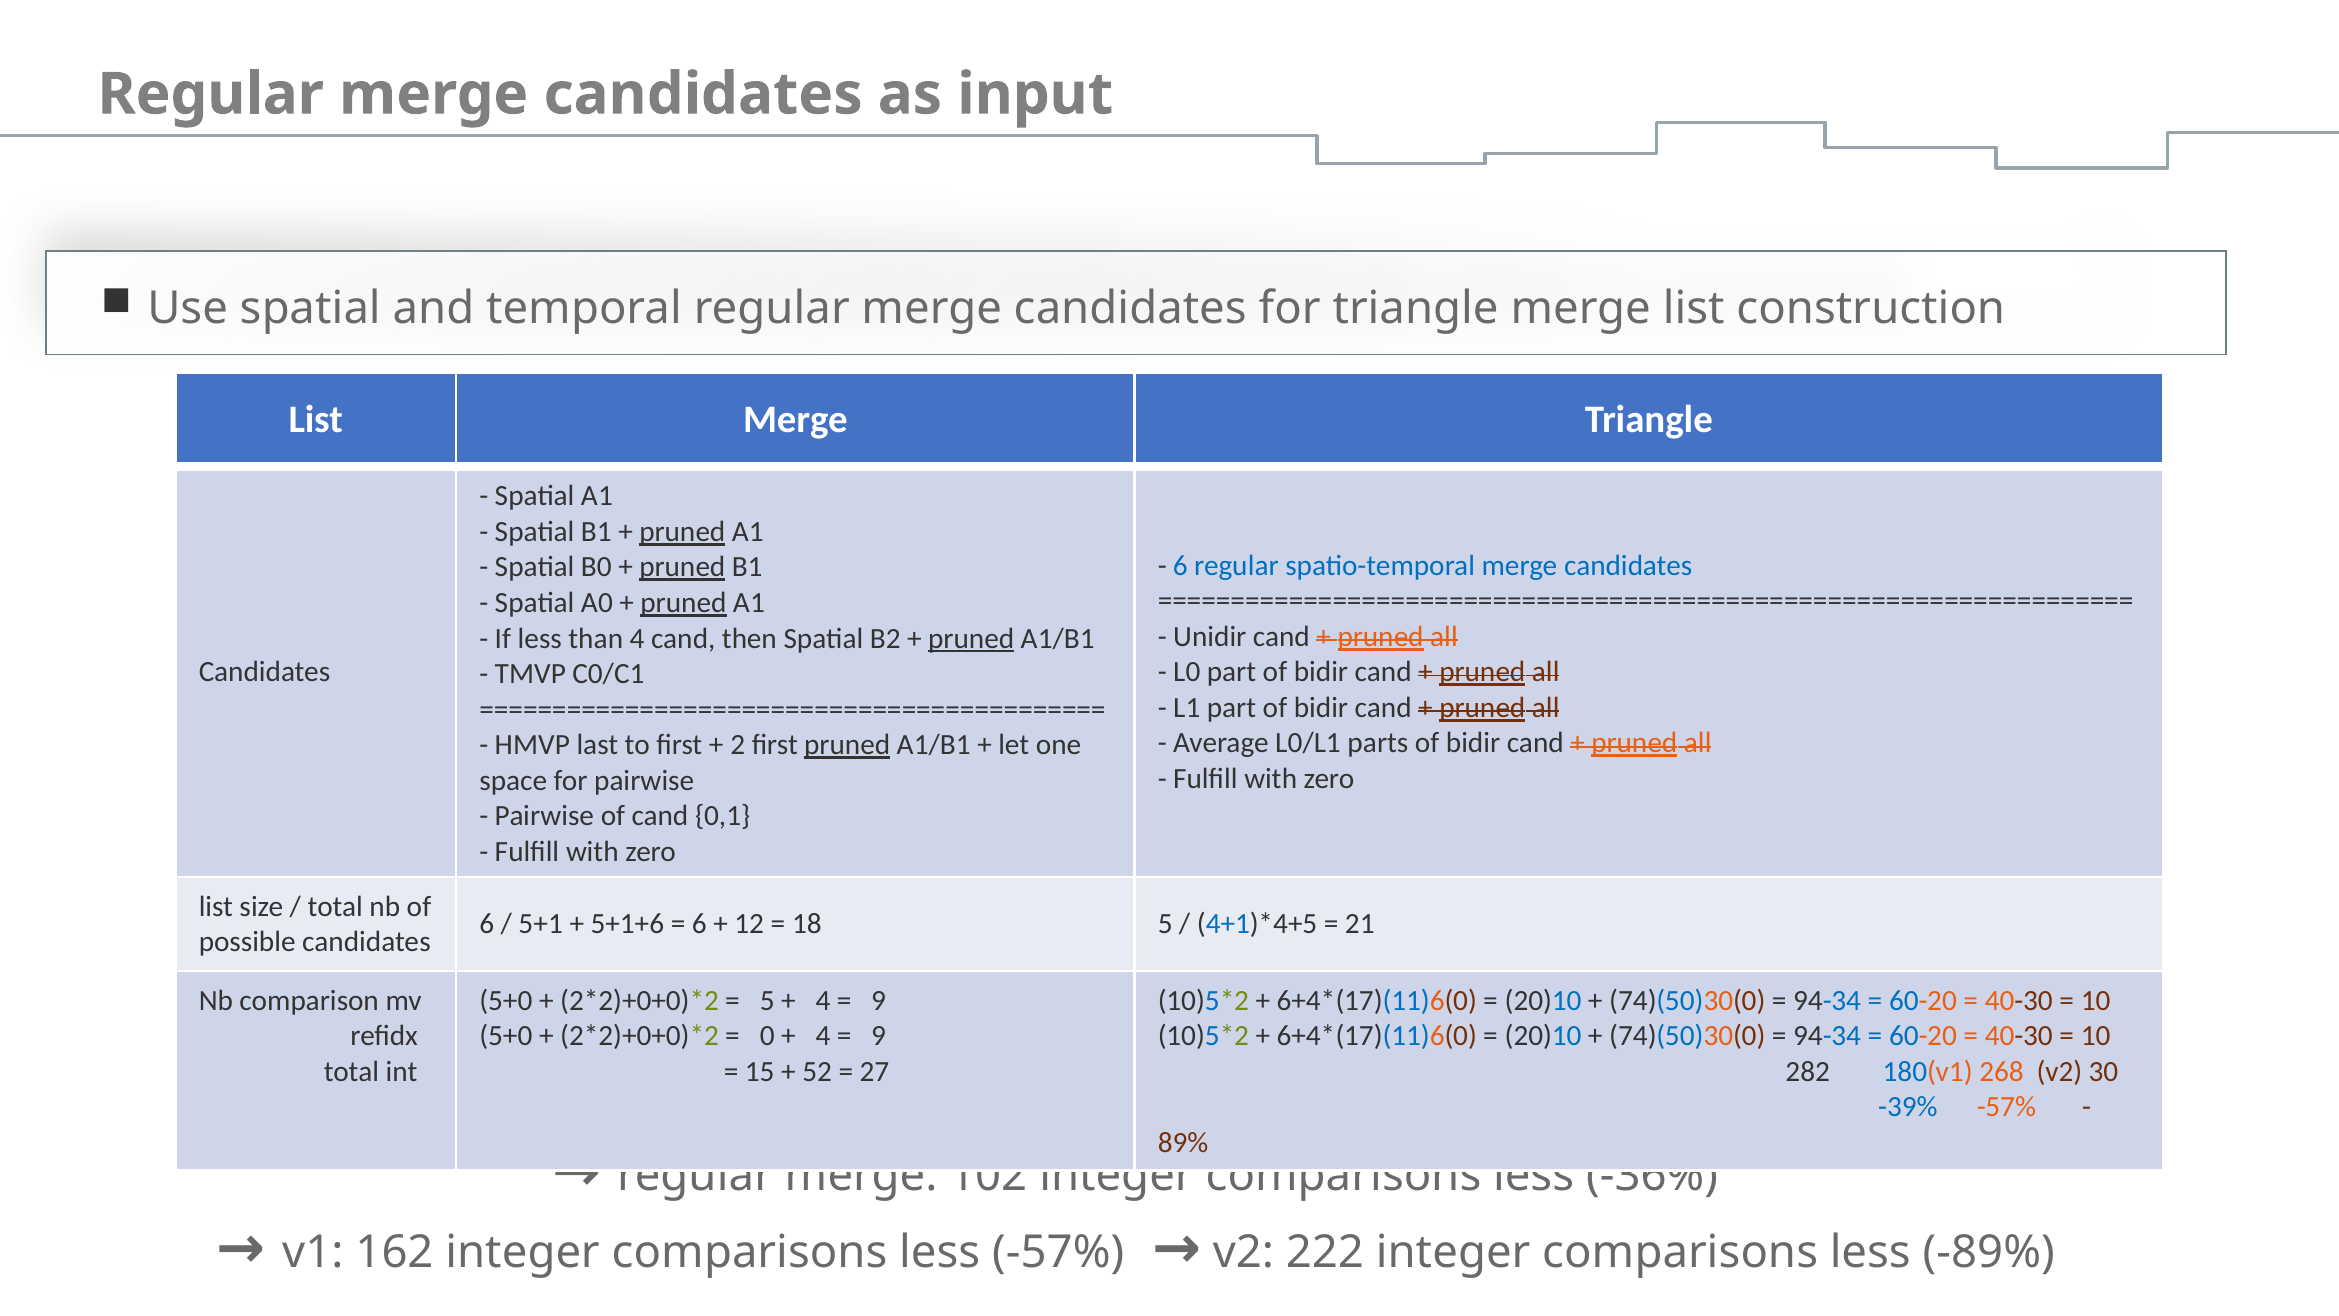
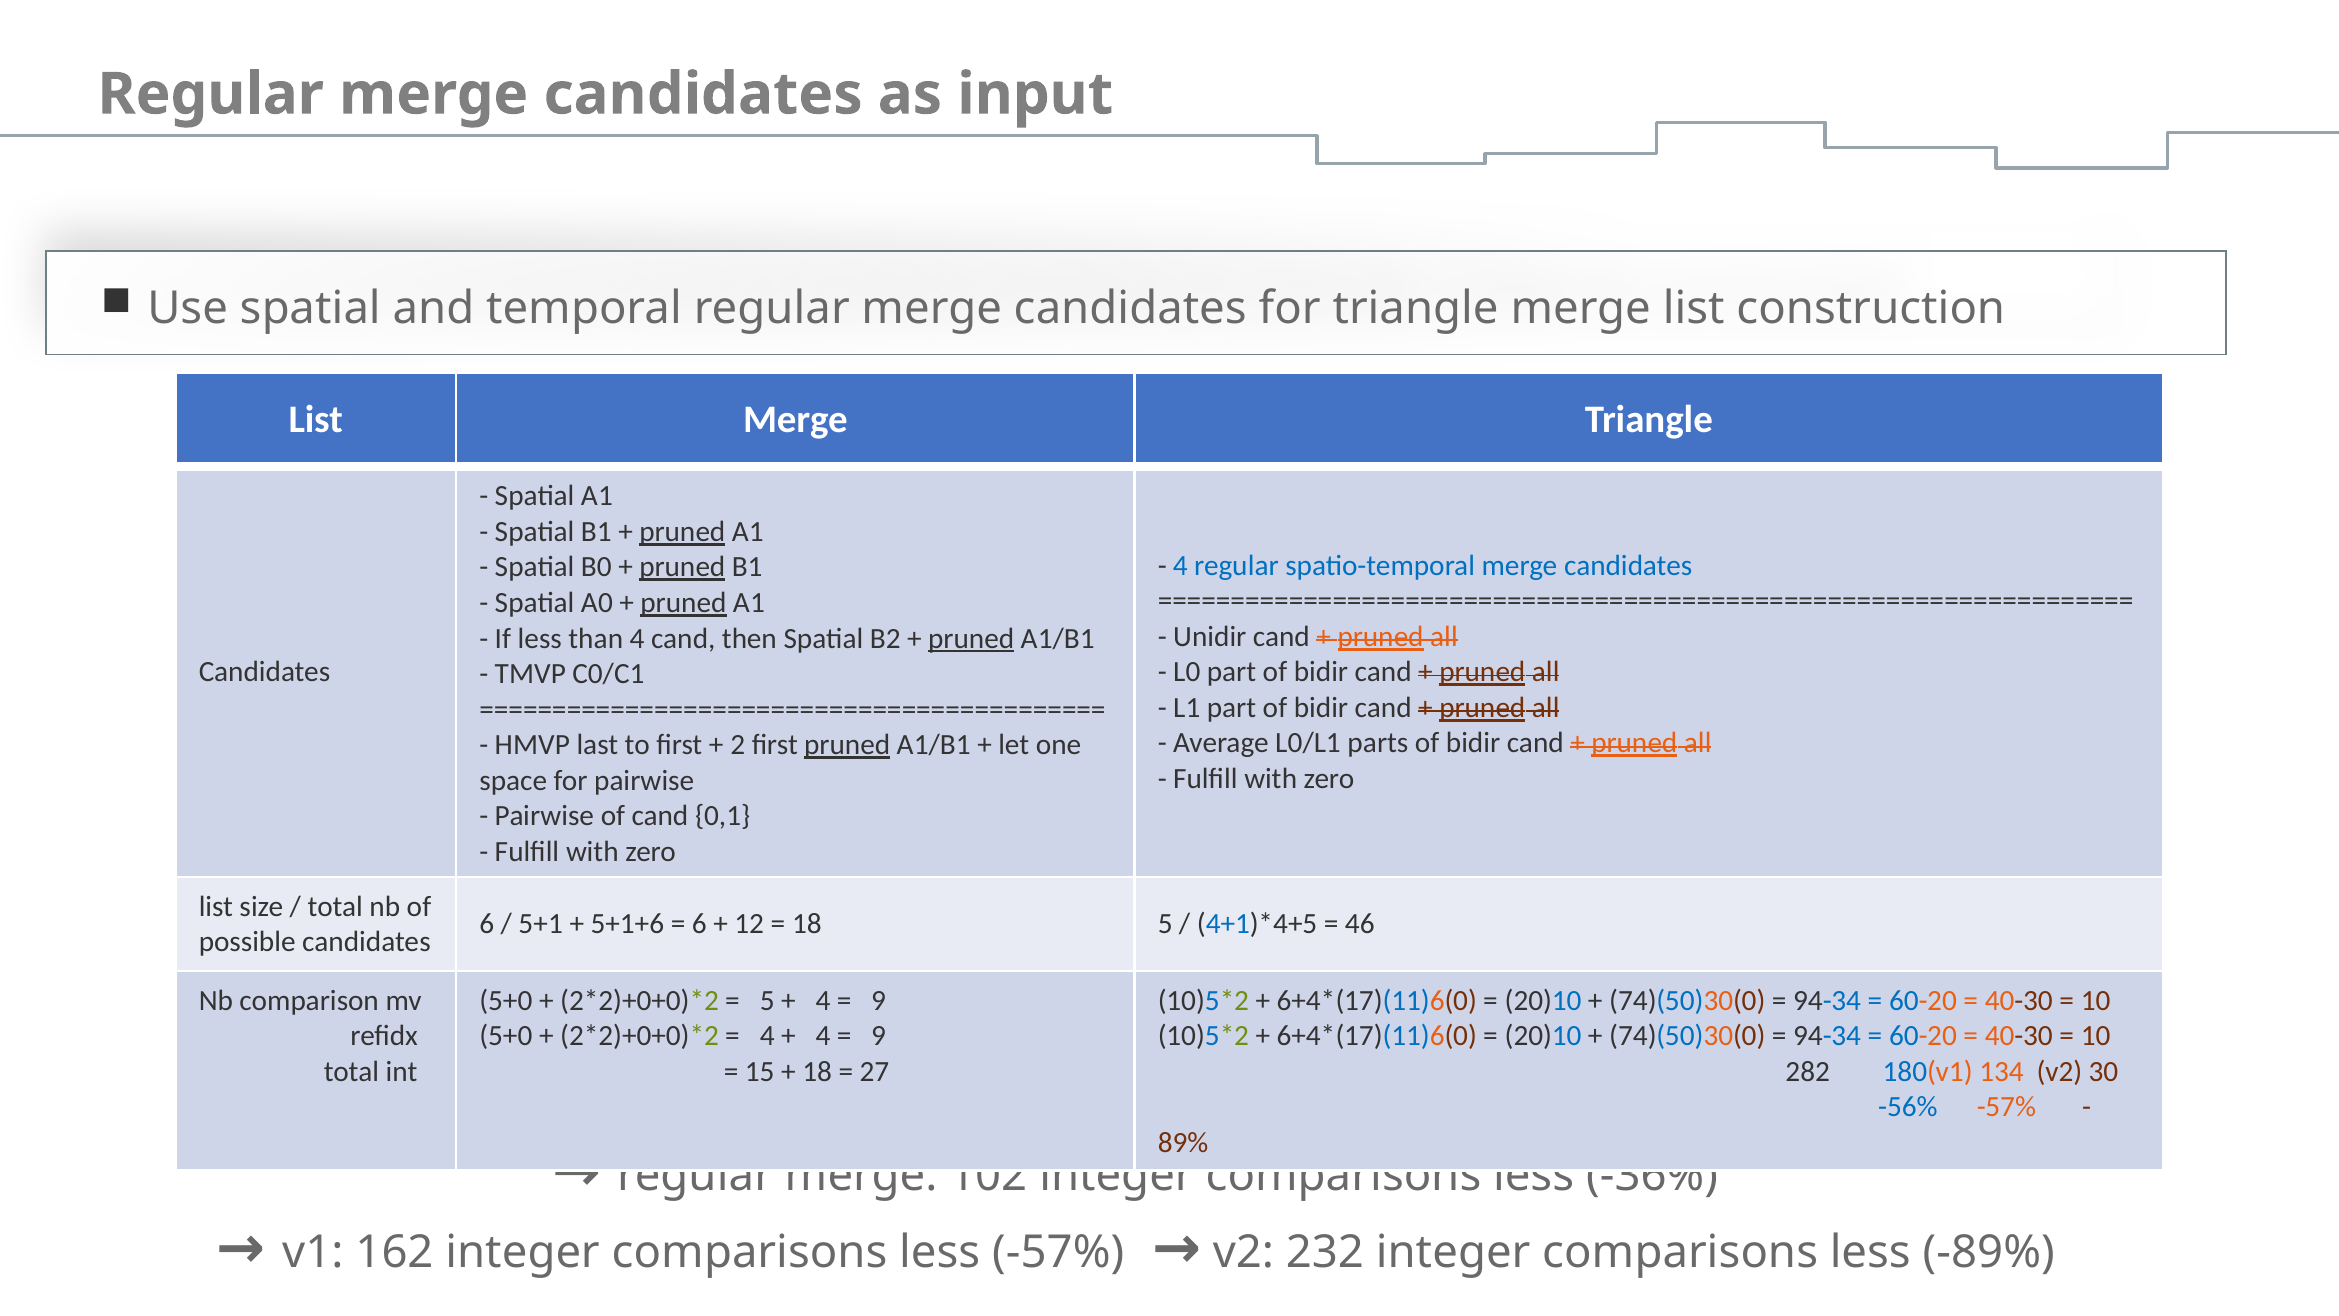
6 at (1180, 565): 6 -> 4
21: 21 -> 46
0 at (767, 1036): 0 -> 4
52 at (817, 1072): 52 -> 18
268: 268 -> 134
-39%: -39% -> -56%
222: 222 -> 232
